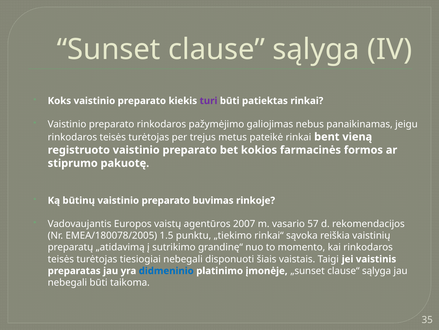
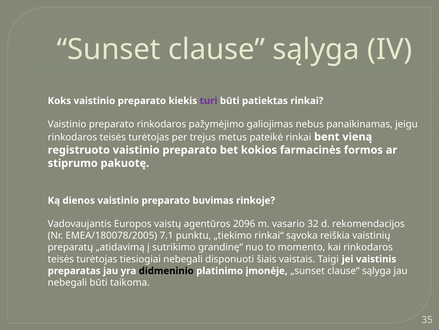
būtinų: būtinų -> dienos
2007: 2007 -> 2096
57: 57 -> 32
1.5: 1.5 -> 7.1
didmeninio colour: blue -> black
